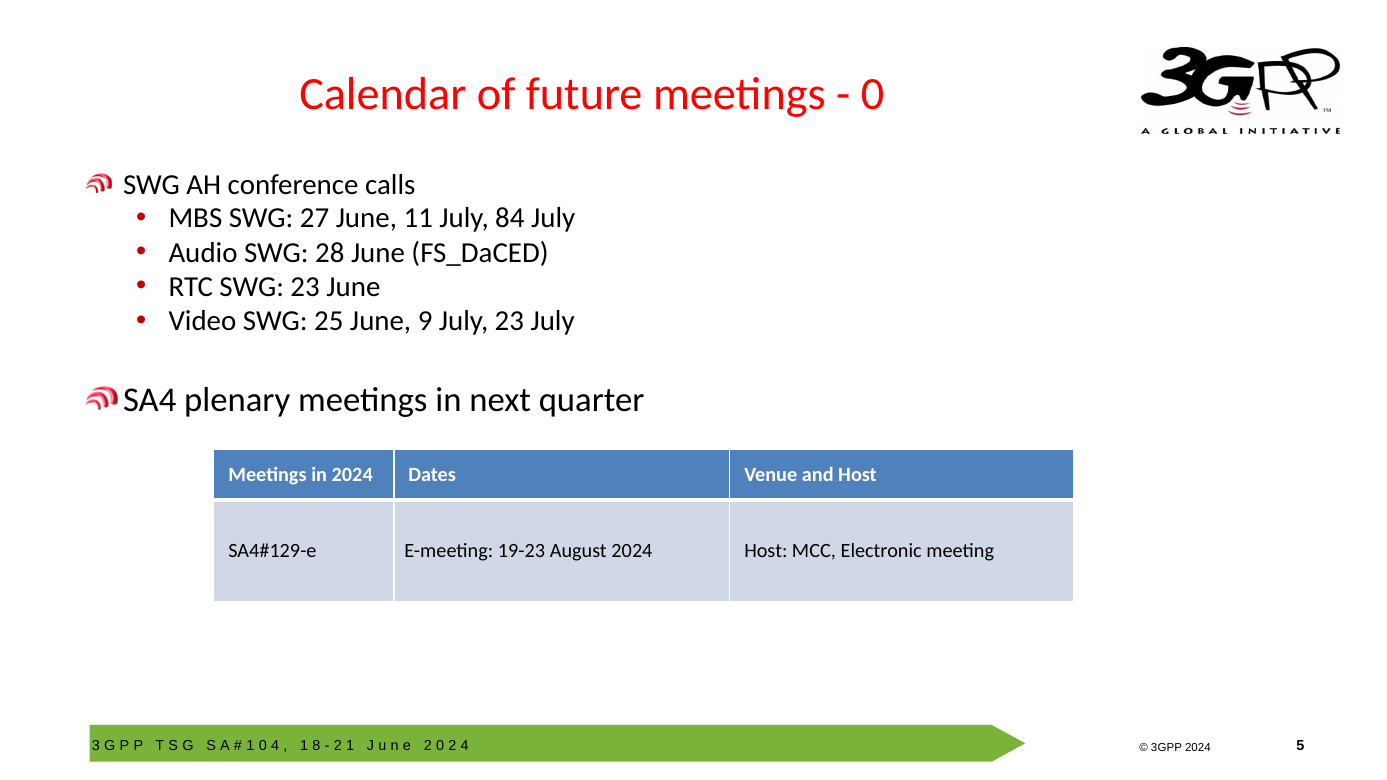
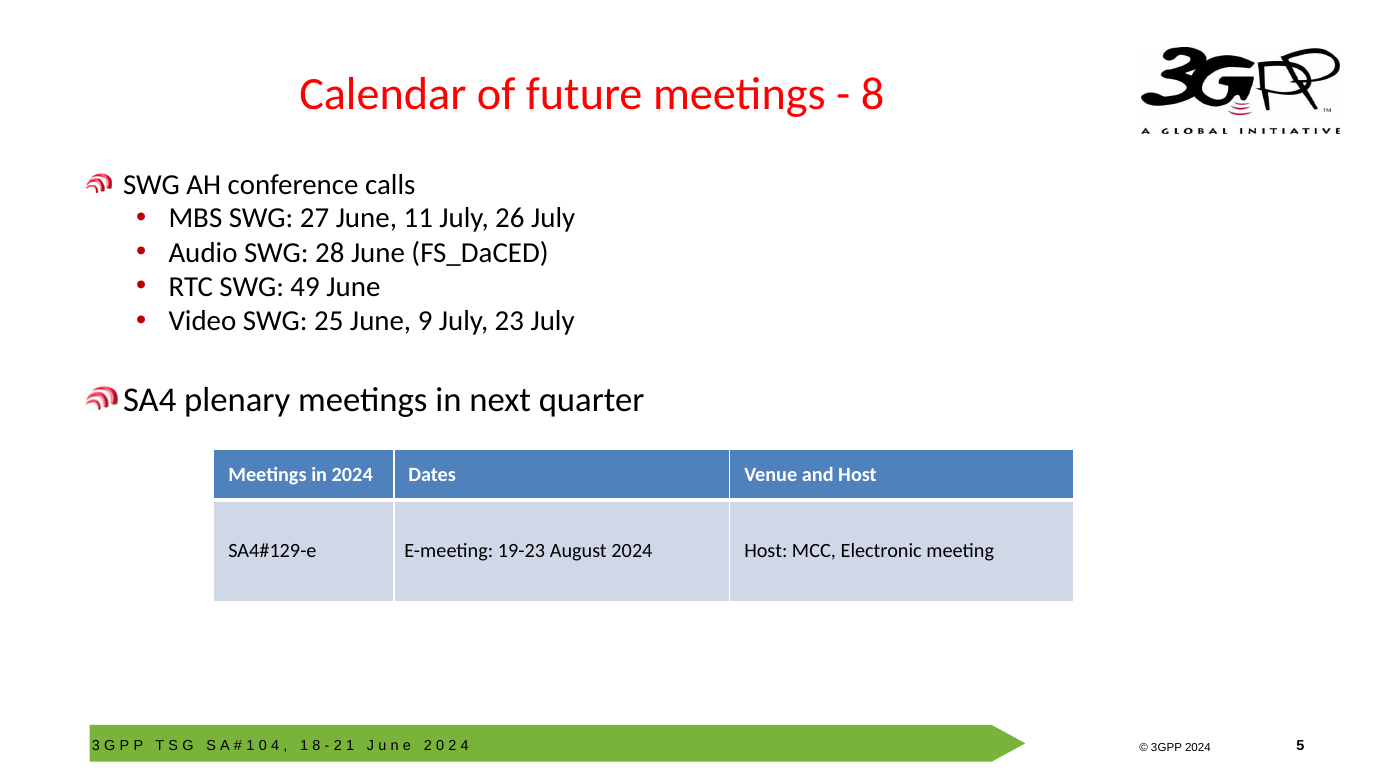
0 at (872, 94): 0 -> 8
84: 84 -> 26
SWG 23: 23 -> 49
